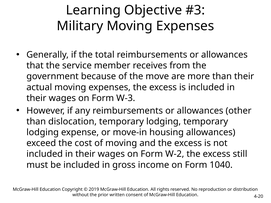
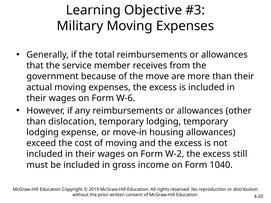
W-3: W-3 -> W-6
